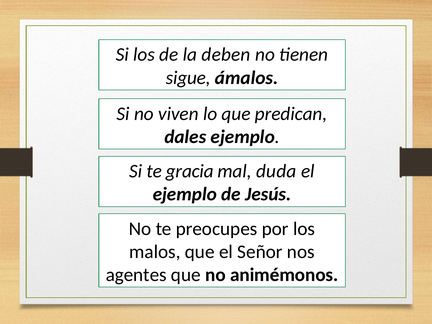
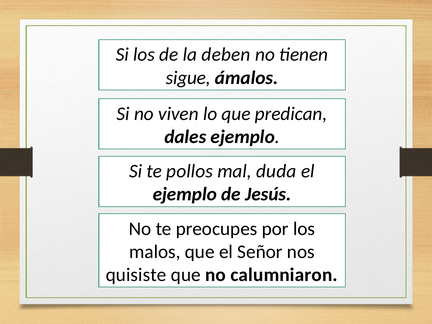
gracia: gracia -> pollos
agentes: agentes -> quisiste
animémonos: animémonos -> calumniaron
